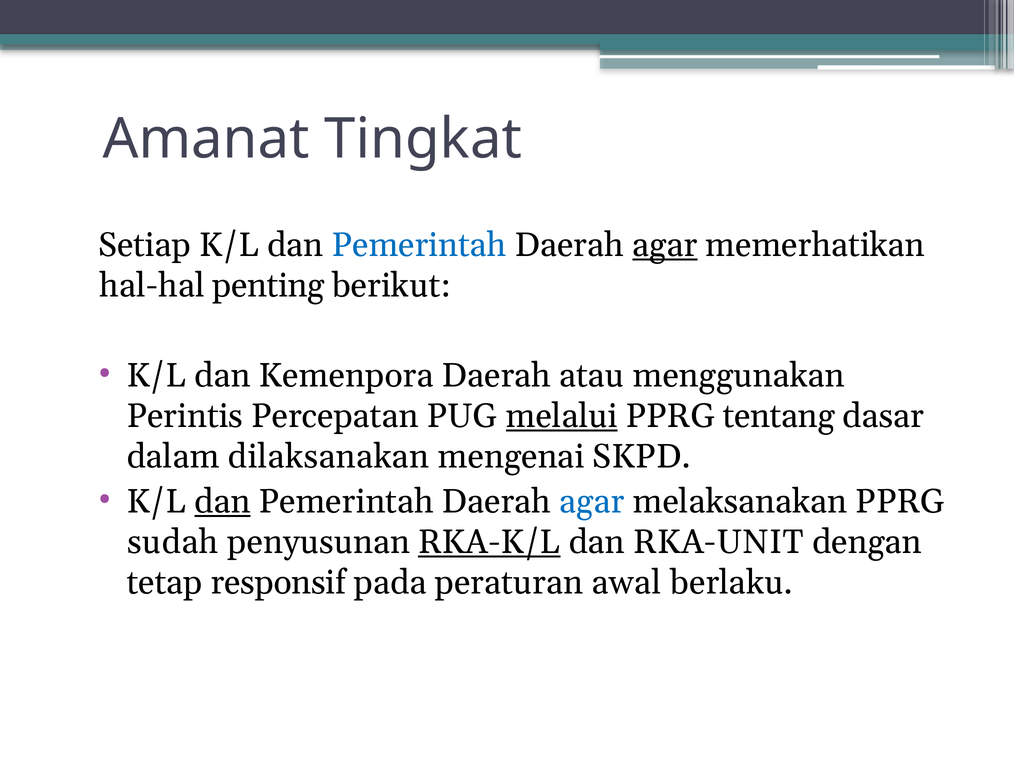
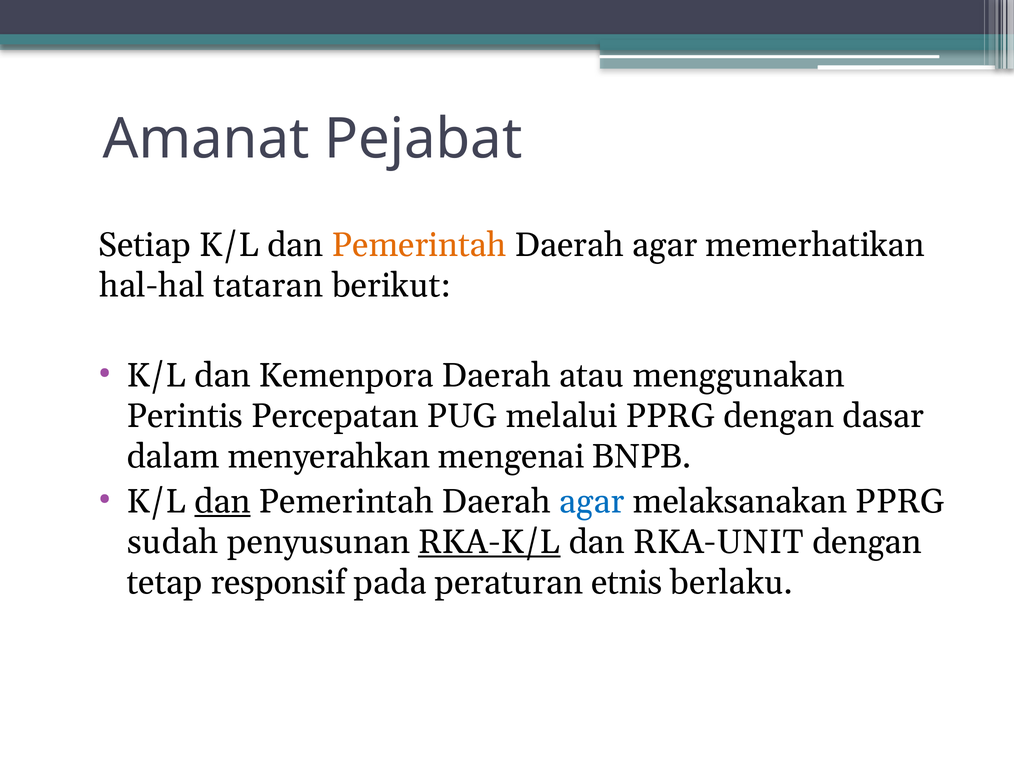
Tingkat: Tingkat -> Pejabat
Pemerintah at (419, 245) colour: blue -> orange
agar at (665, 245) underline: present -> none
penting: penting -> tataran
melalui underline: present -> none
PPRG tentang: tentang -> dengan
dilaksanakan: dilaksanakan -> menyerahkan
SKPD: SKPD -> BNPB
awal: awal -> etnis
